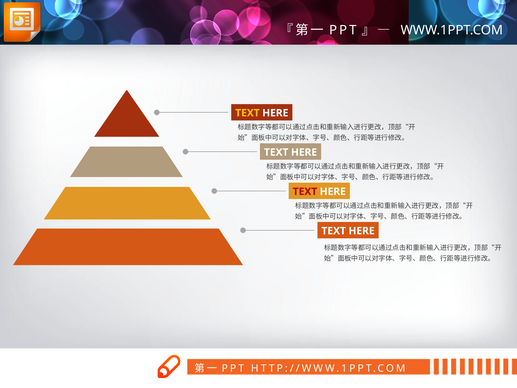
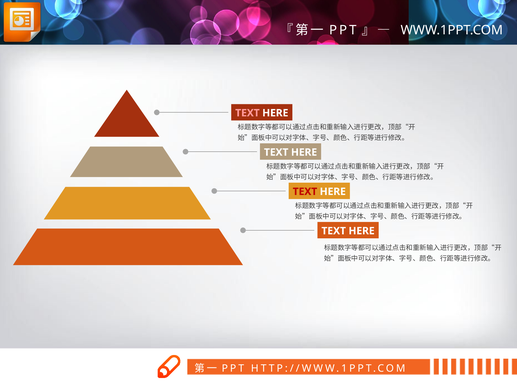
TEXT at (247, 113) colour: yellow -> pink
